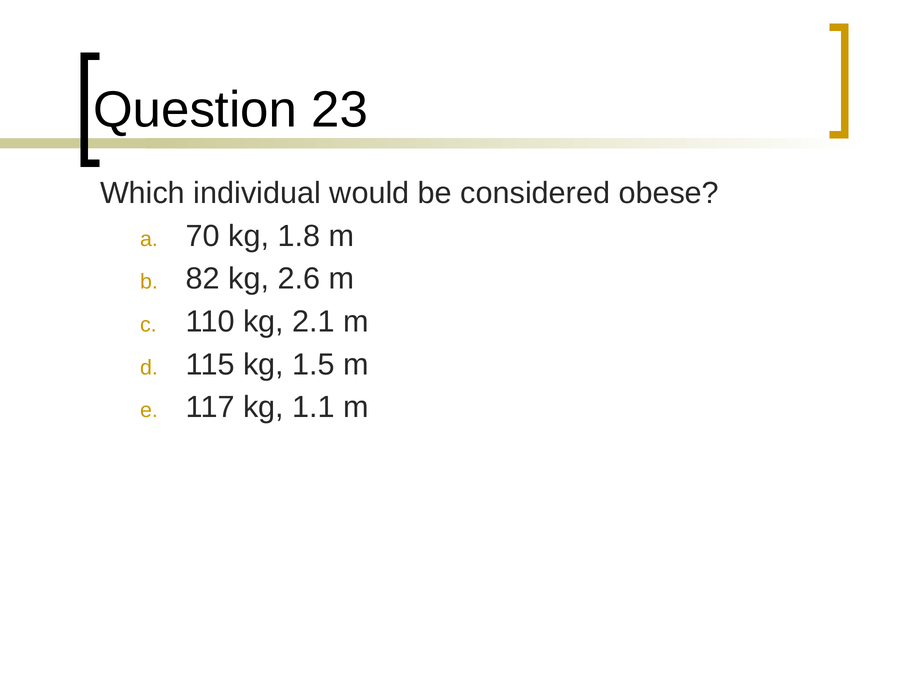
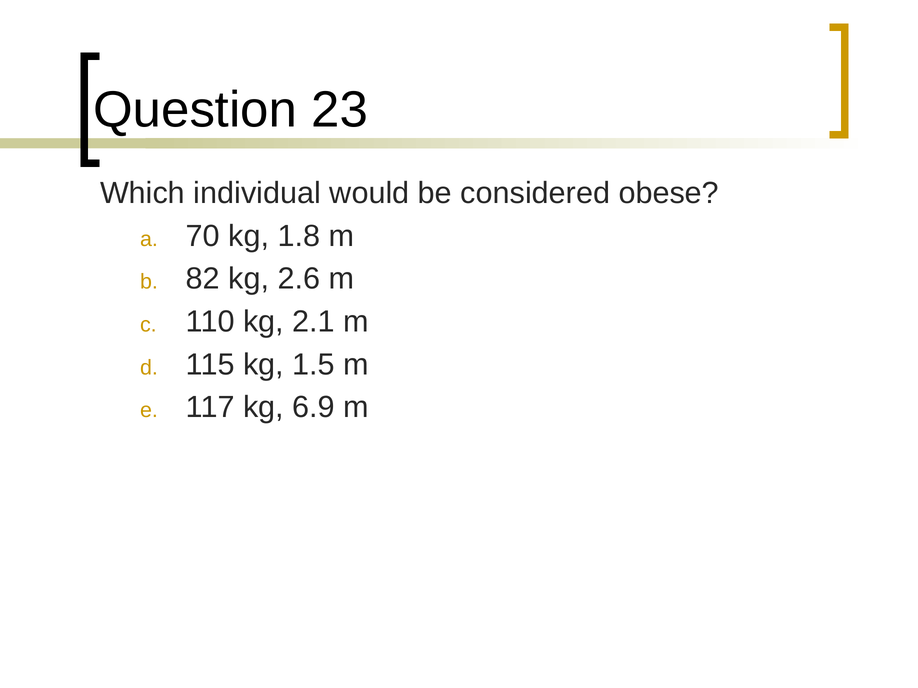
1.1: 1.1 -> 6.9
